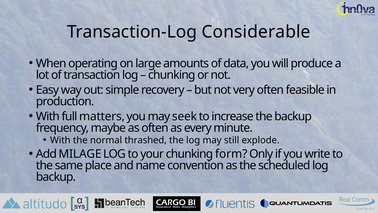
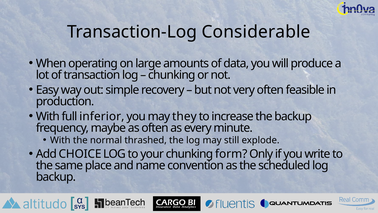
matters: matters -> inferior
seek: seek -> they
MILAGE: MILAGE -> CHOICE
